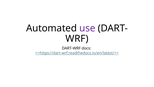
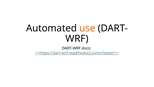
use colour: purple -> orange
